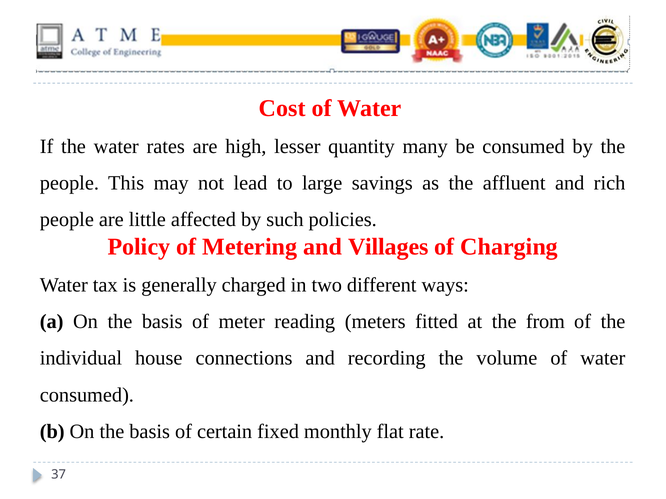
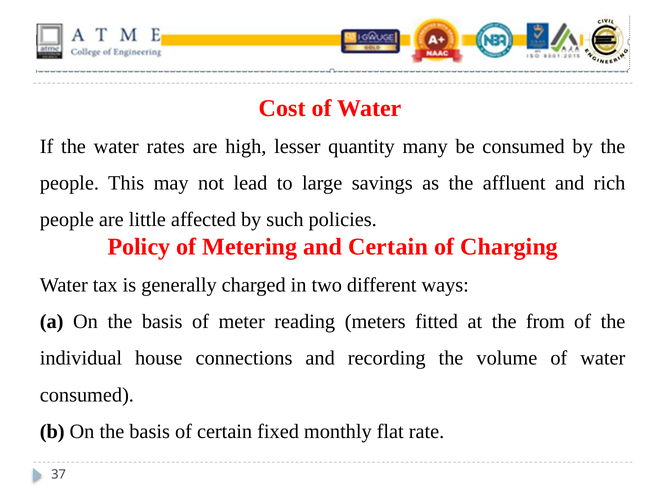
and Villages: Villages -> Certain
